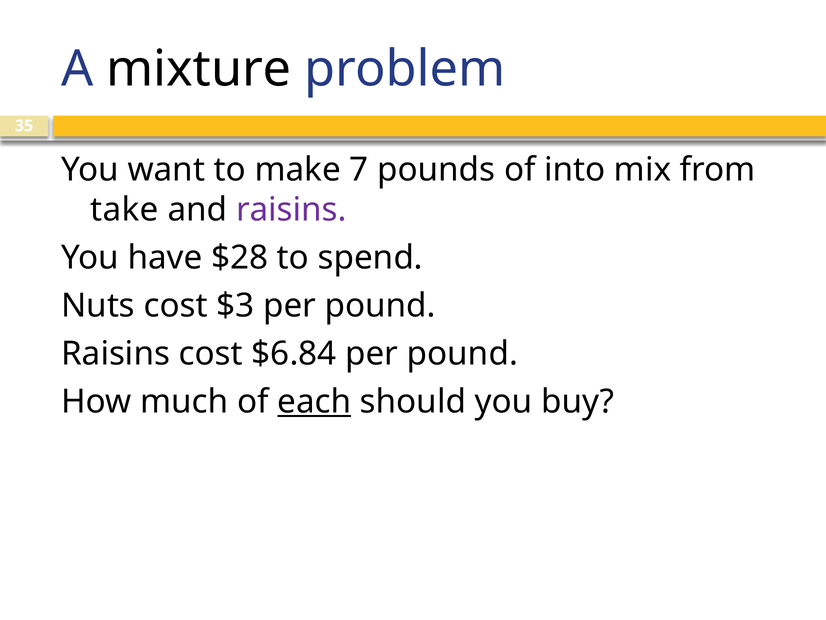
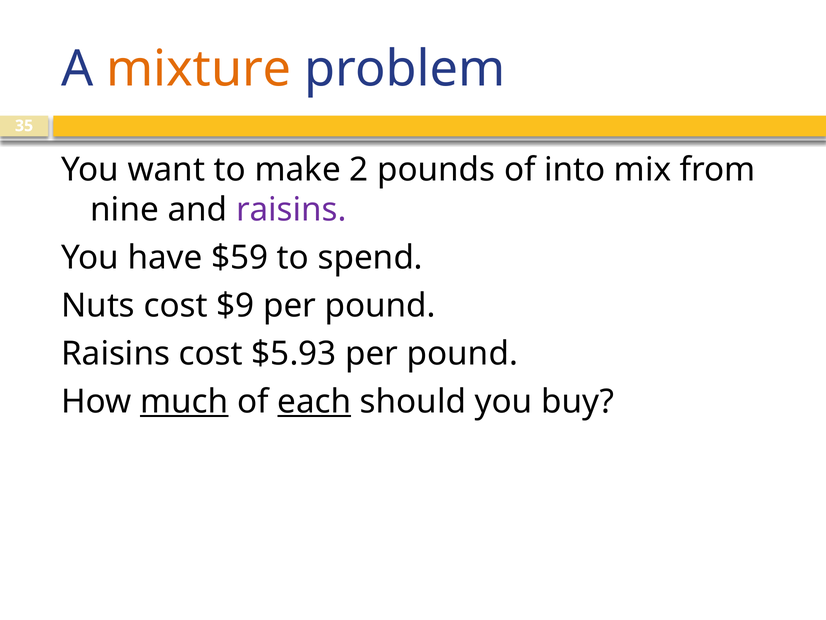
mixture colour: black -> orange
7: 7 -> 2
take: take -> nine
$28: $28 -> $59
$3: $3 -> $9
$6.84: $6.84 -> $5.93
much underline: none -> present
